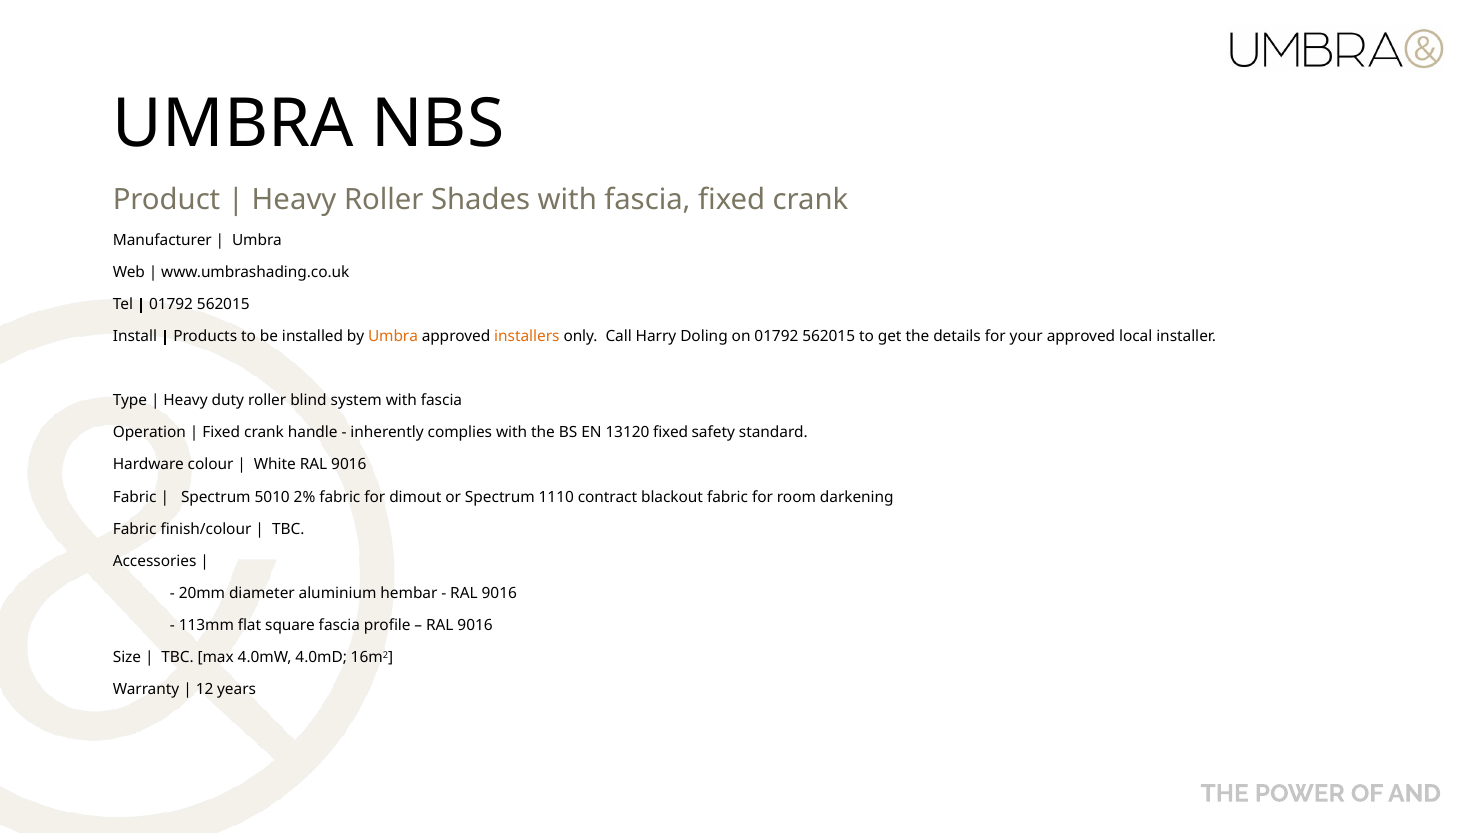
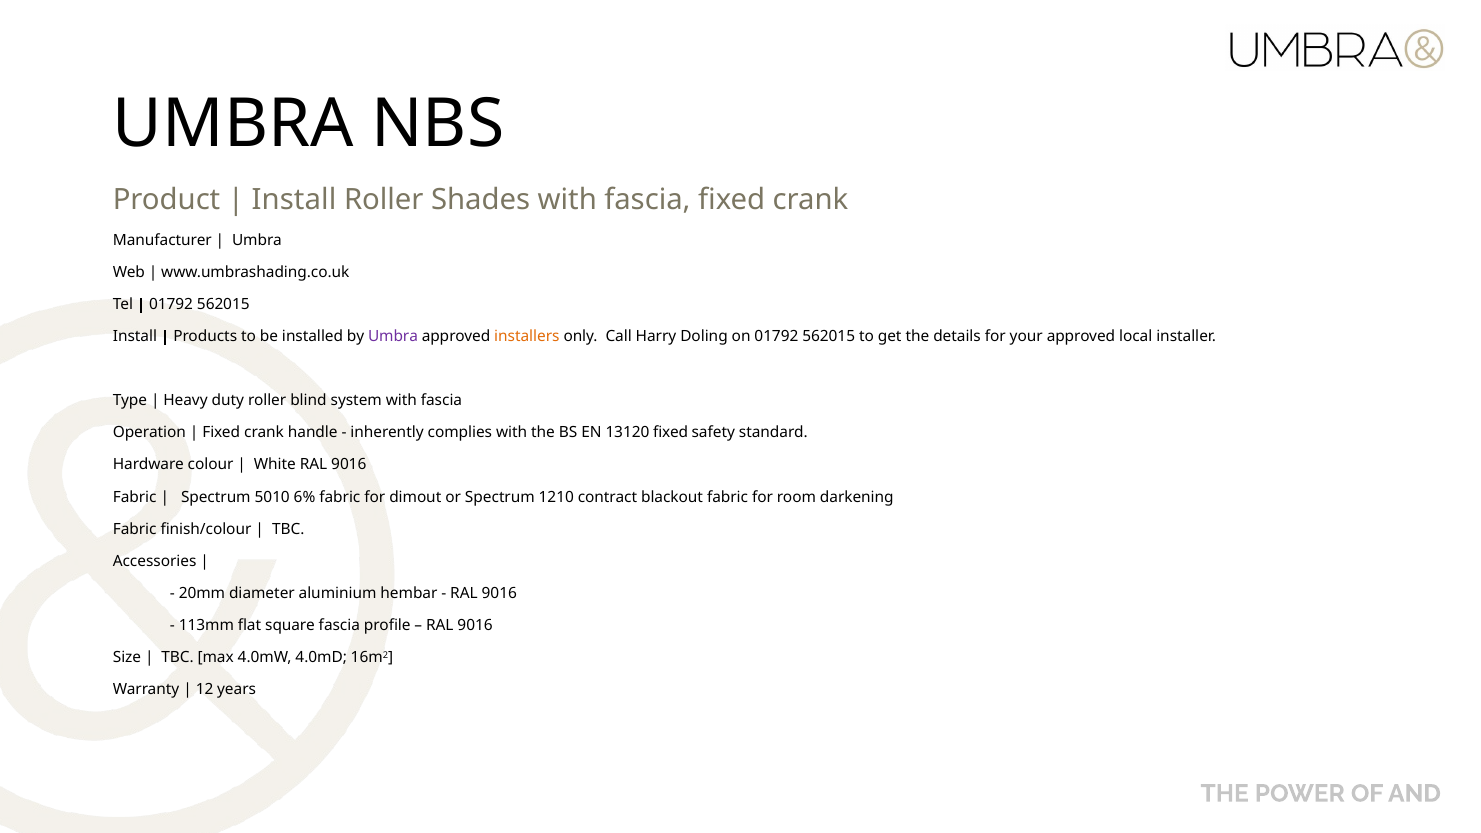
Heavy at (294, 200): Heavy -> Install
Umbra at (393, 336) colour: orange -> purple
2%: 2% -> 6%
1110: 1110 -> 1210
